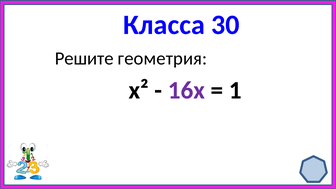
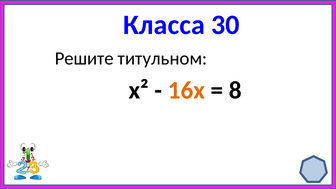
геометрия: геометрия -> титульном
16х colour: purple -> orange
1: 1 -> 8
